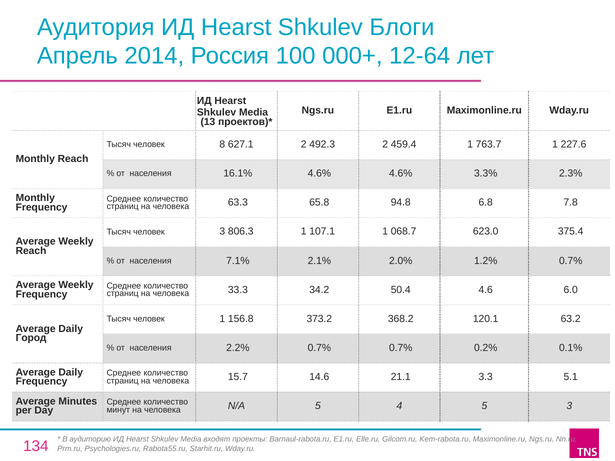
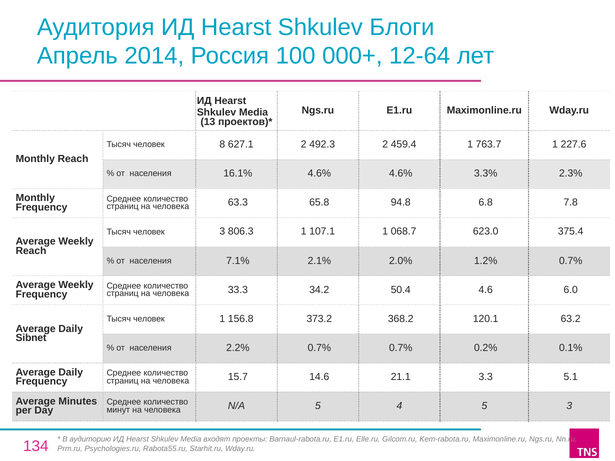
Город: Город -> Sibnet
